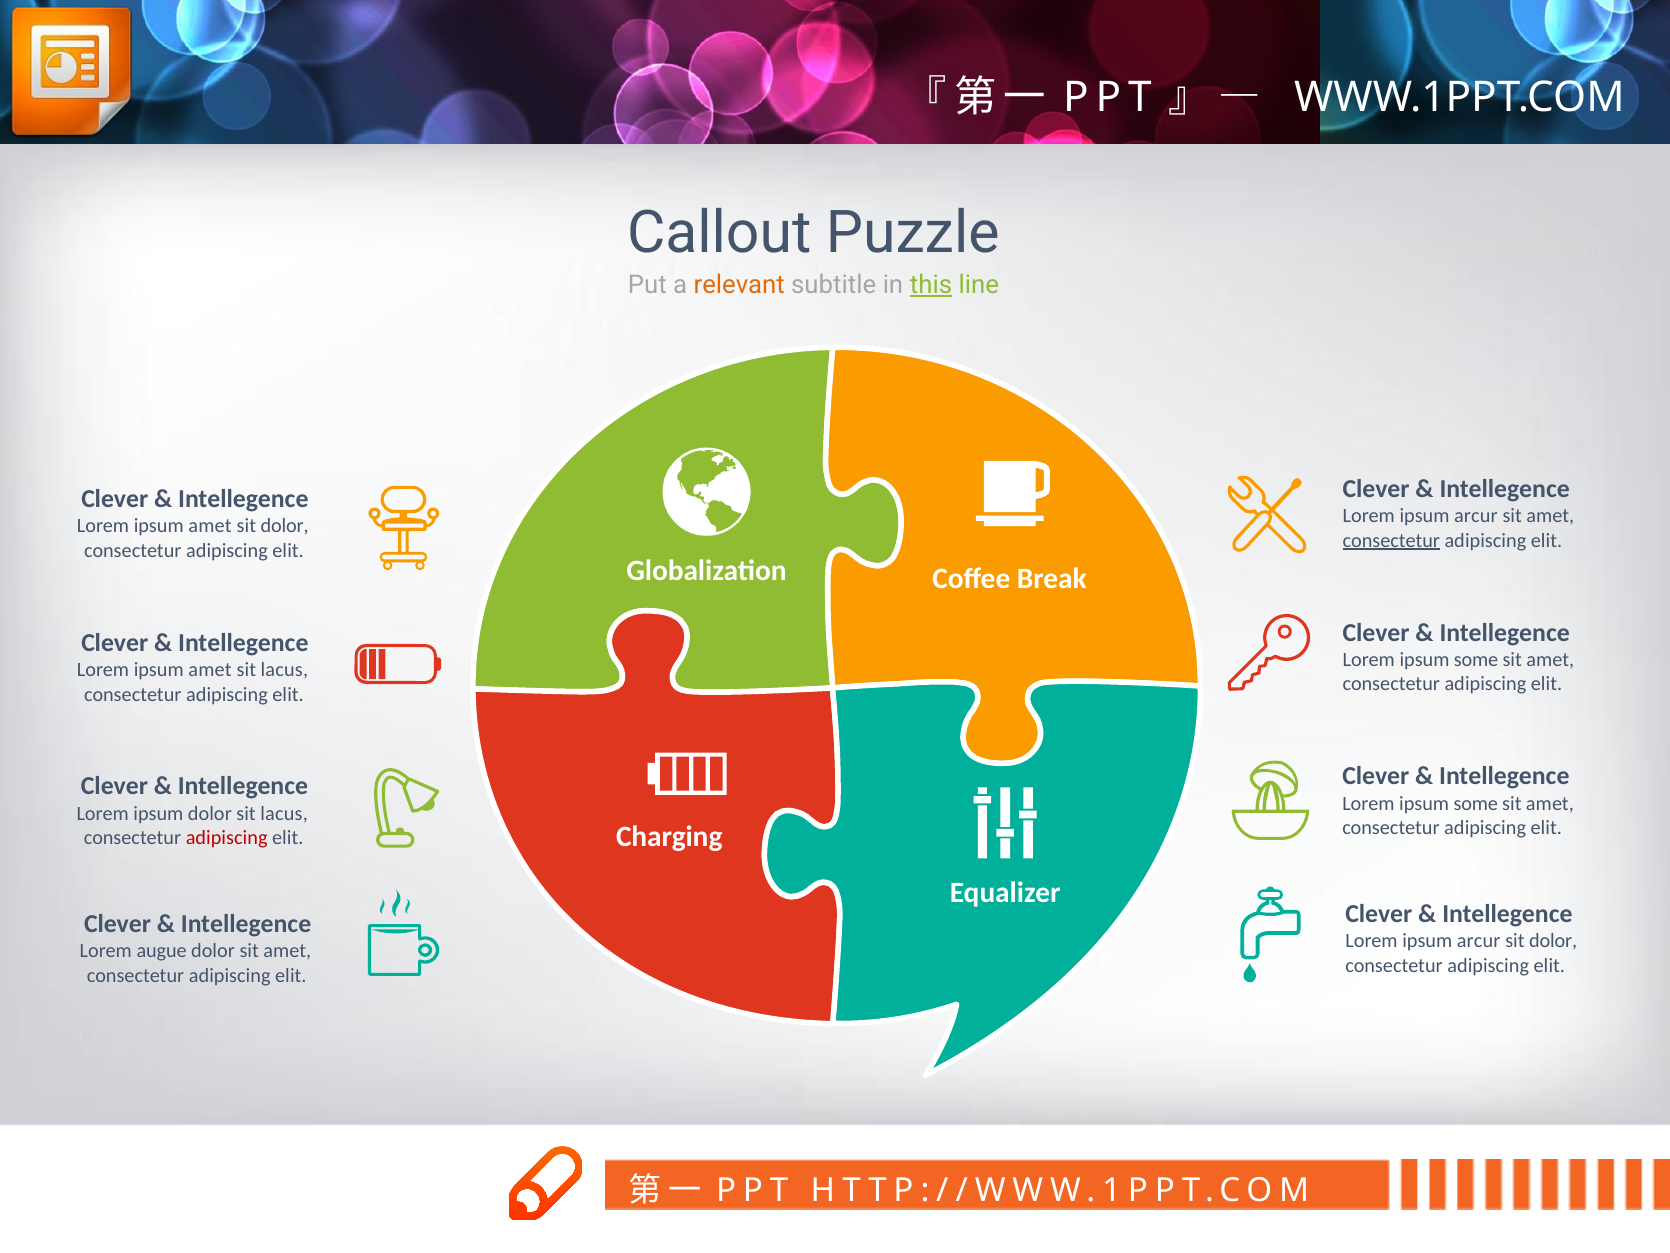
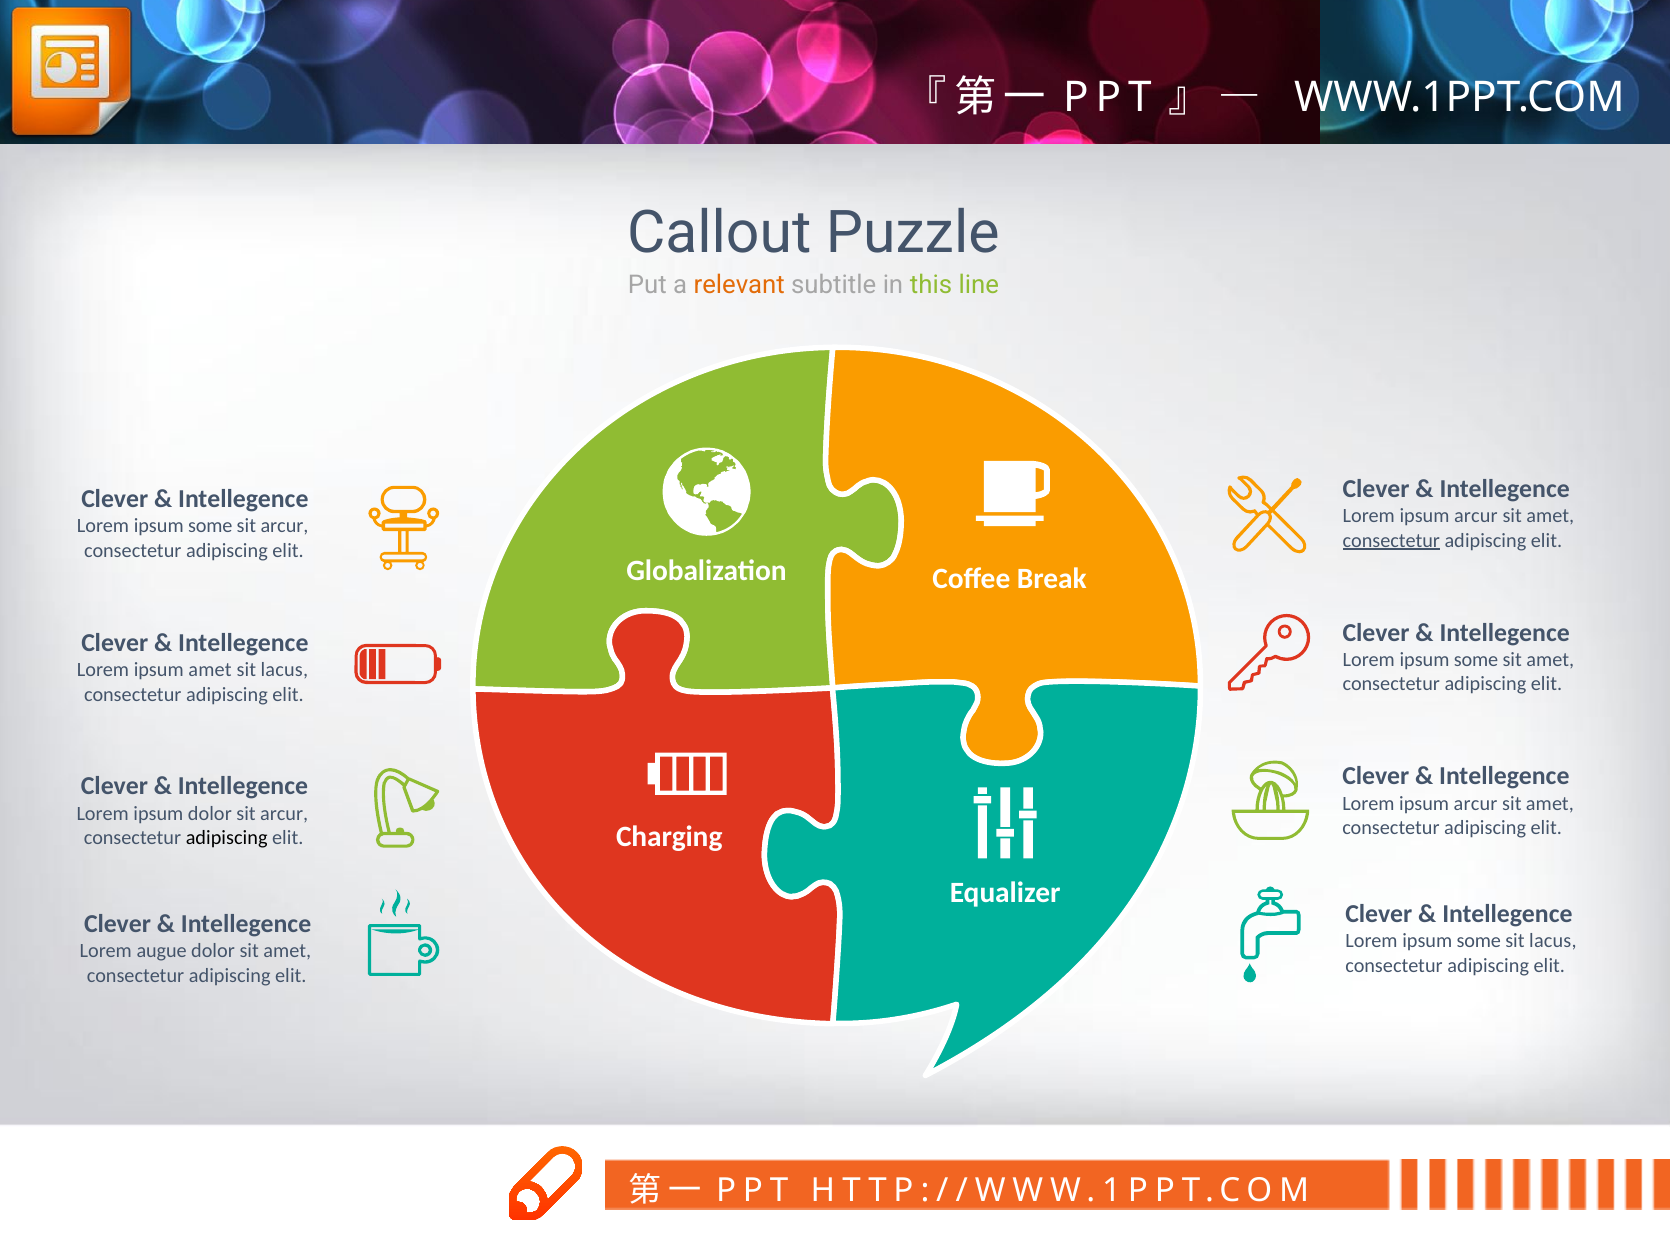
this underline: present -> none
amet at (210, 526): amet -> some
dolor at (285, 526): dolor -> arcur
some at (1476, 803): some -> arcur
dolor sit lacus: lacus -> arcur
adipiscing at (227, 838) colour: red -> black
arcur at (1479, 941): arcur -> some
dolor at (1553, 941): dolor -> lacus
